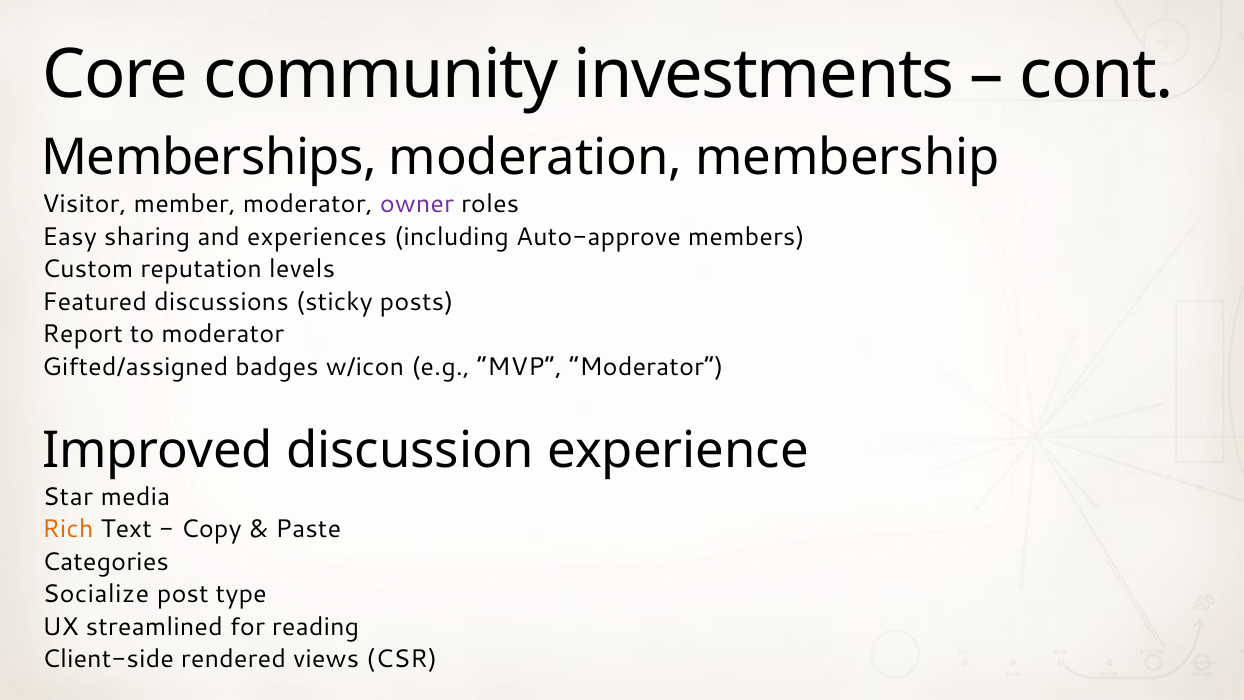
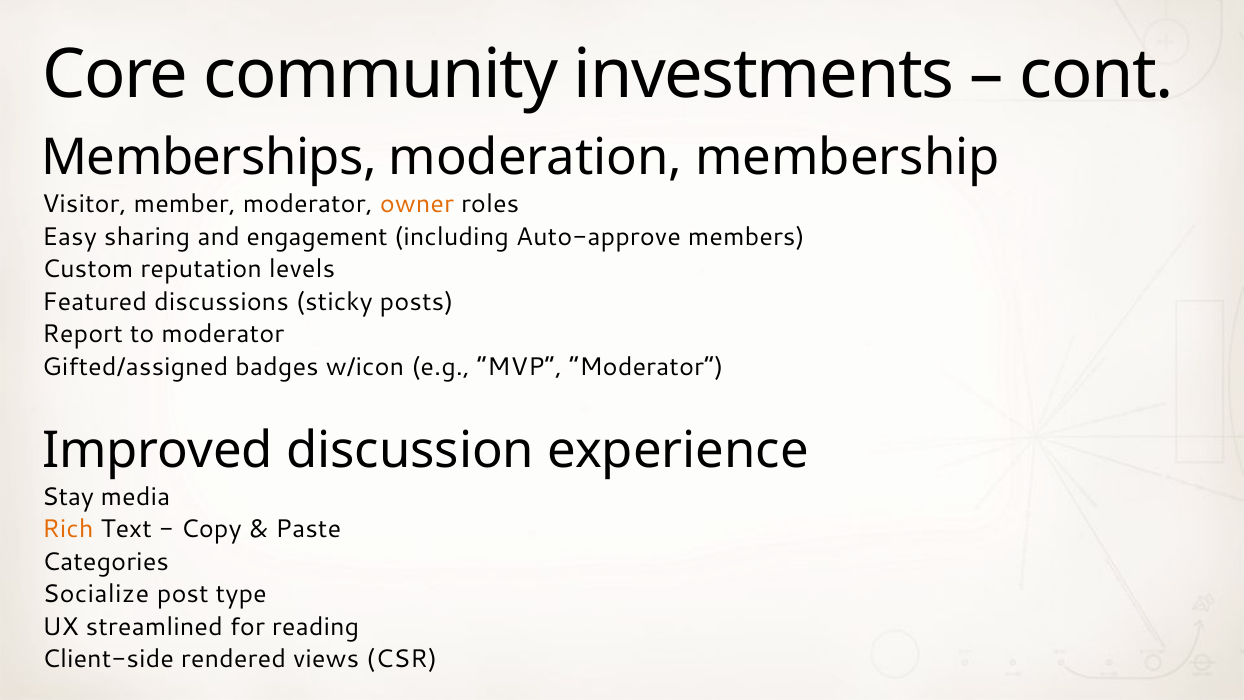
owner colour: purple -> orange
experiences: experiences -> engagement
Star: Star -> Stay
